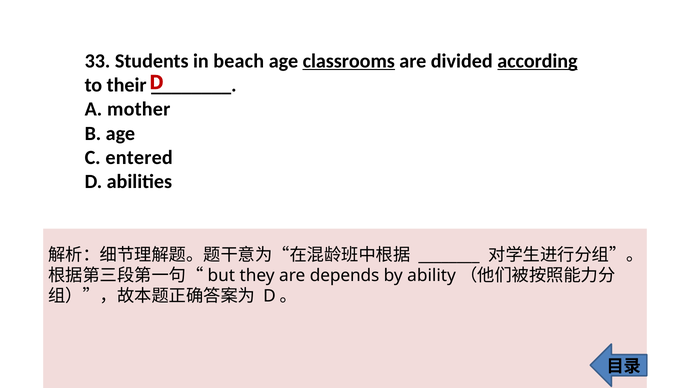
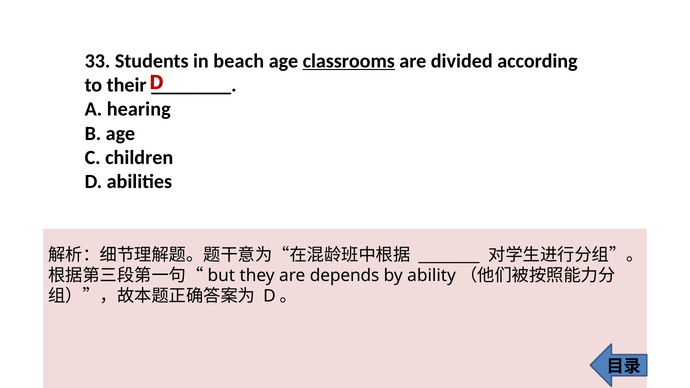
according underline: present -> none
mother: mother -> hearing
entered: entered -> children
